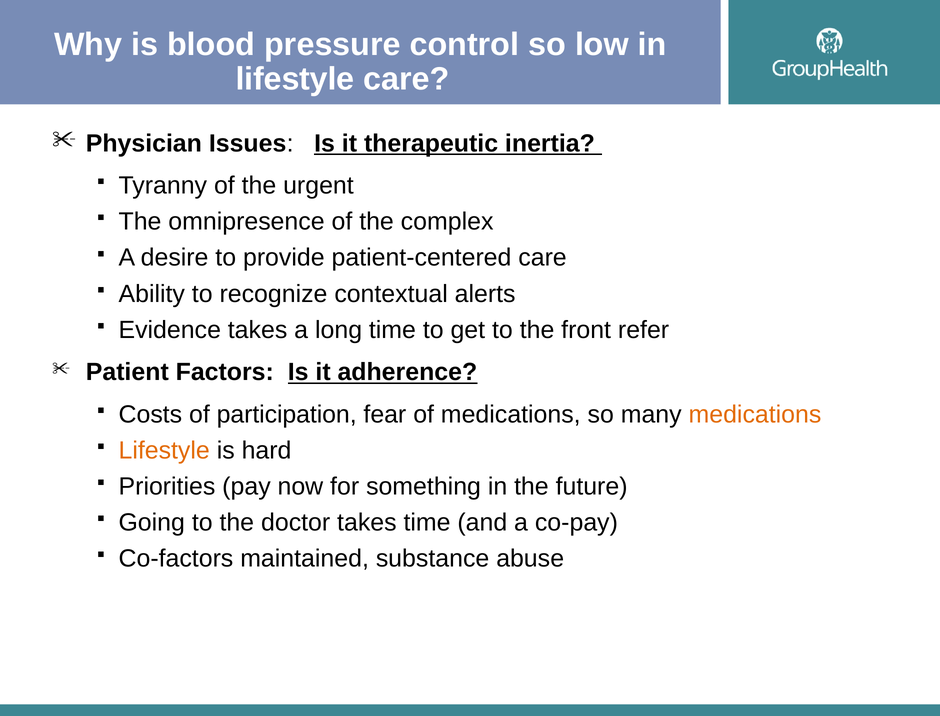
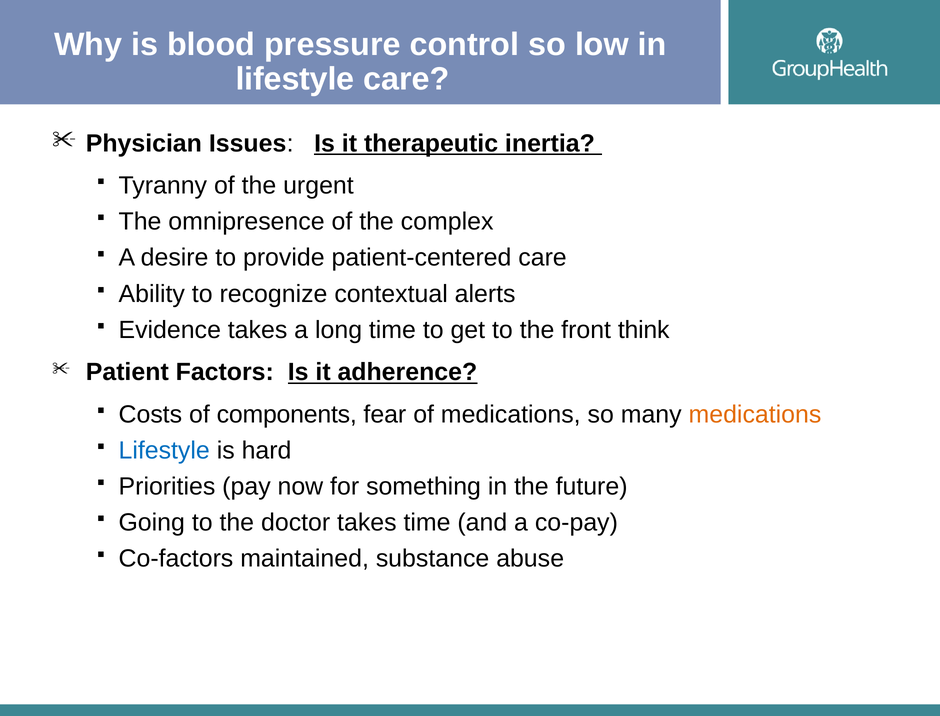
refer: refer -> think
participation: participation -> components
Lifestyle at (164, 451) colour: orange -> blue
